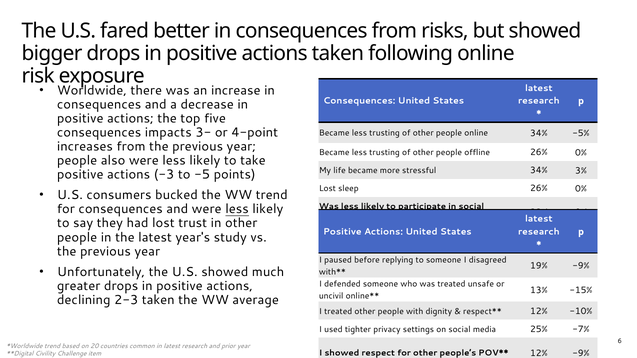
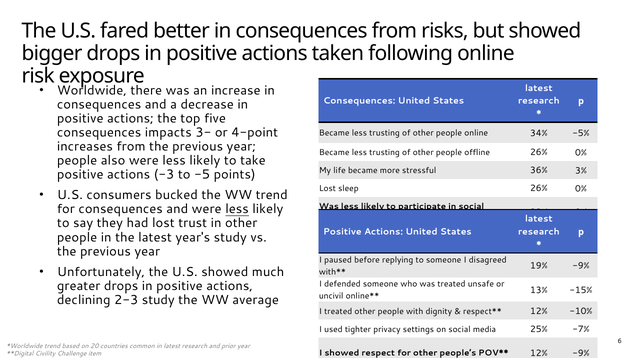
stressful 34%: 34% -> 36%
2-3 taken: taken -> study
